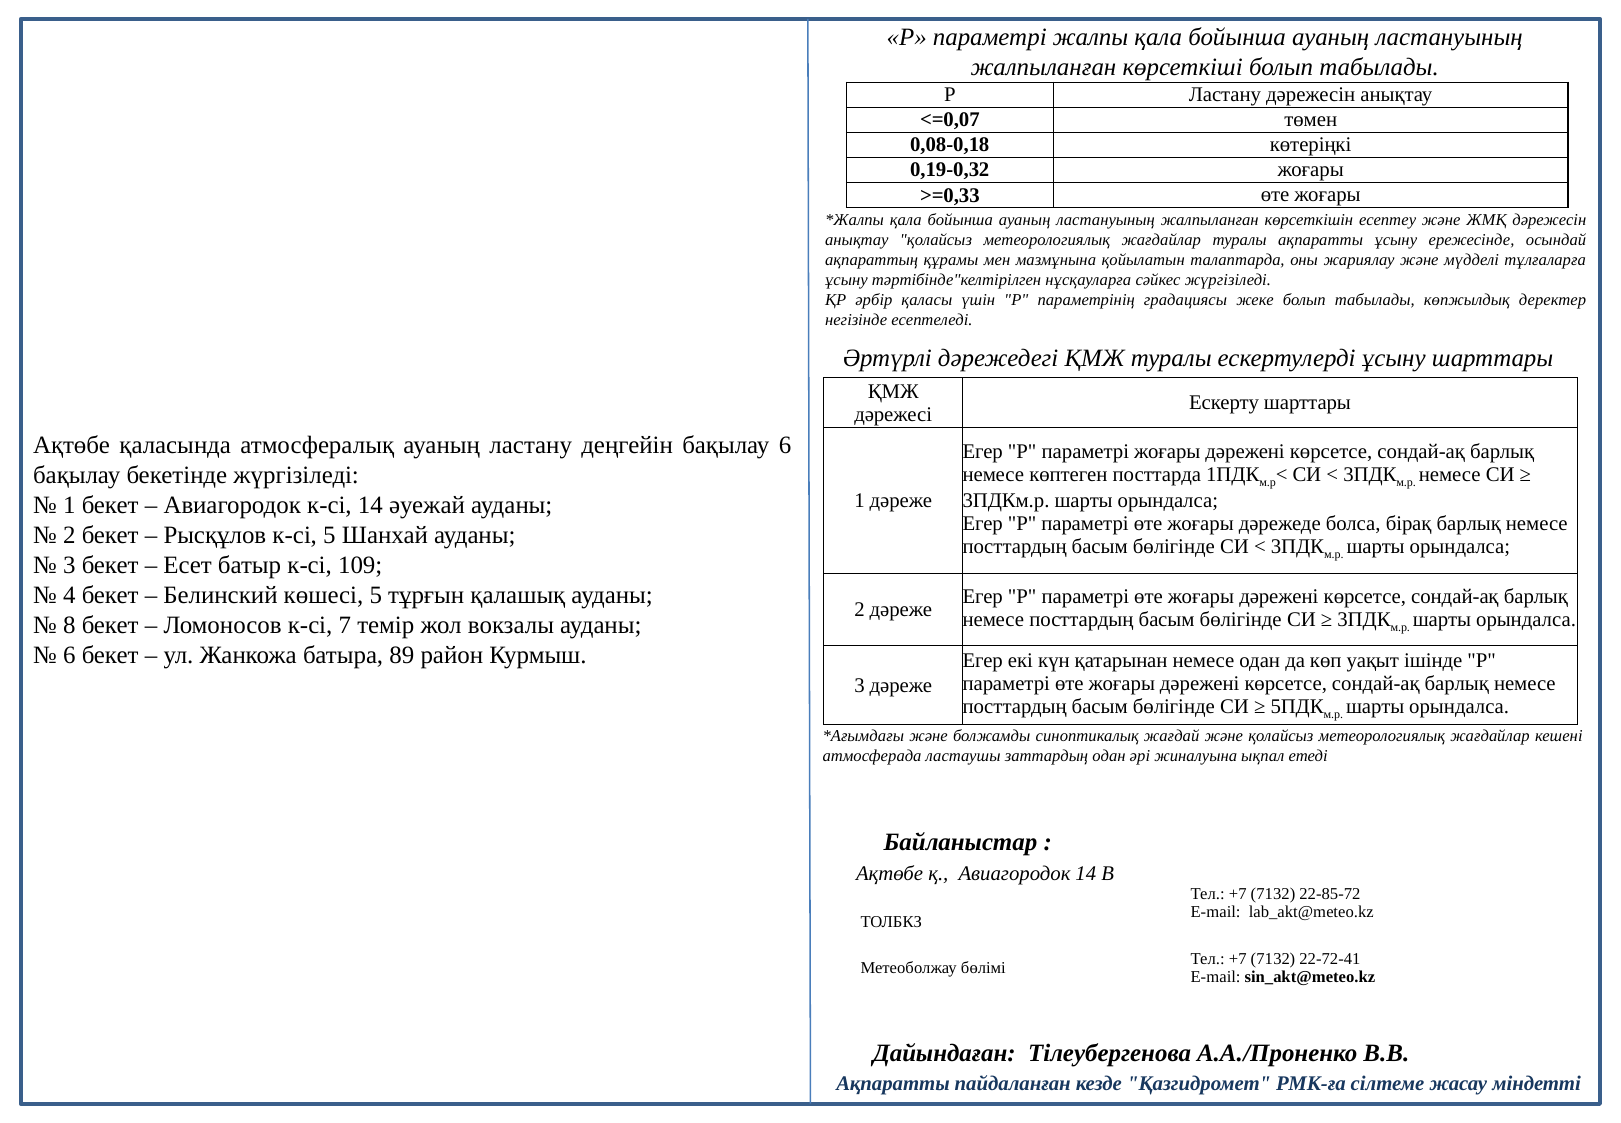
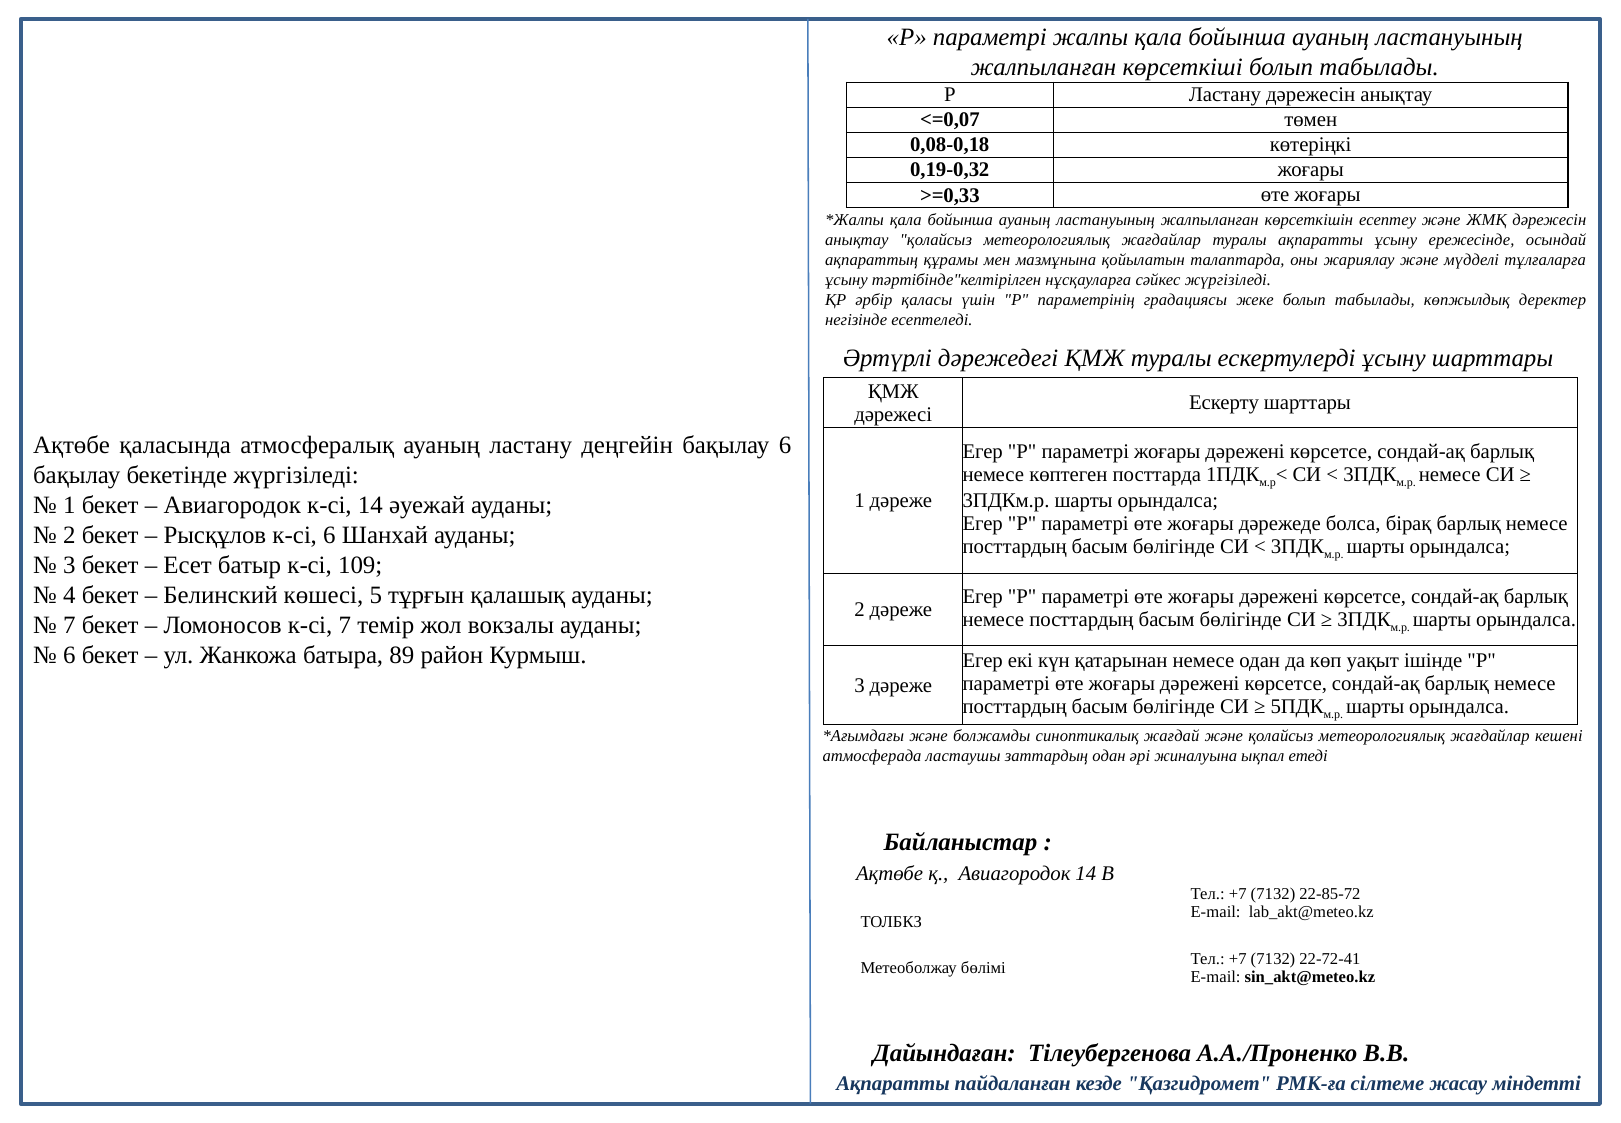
к-сі 5: 5 -> 6
8 at (69, 625): 8 -> 7
